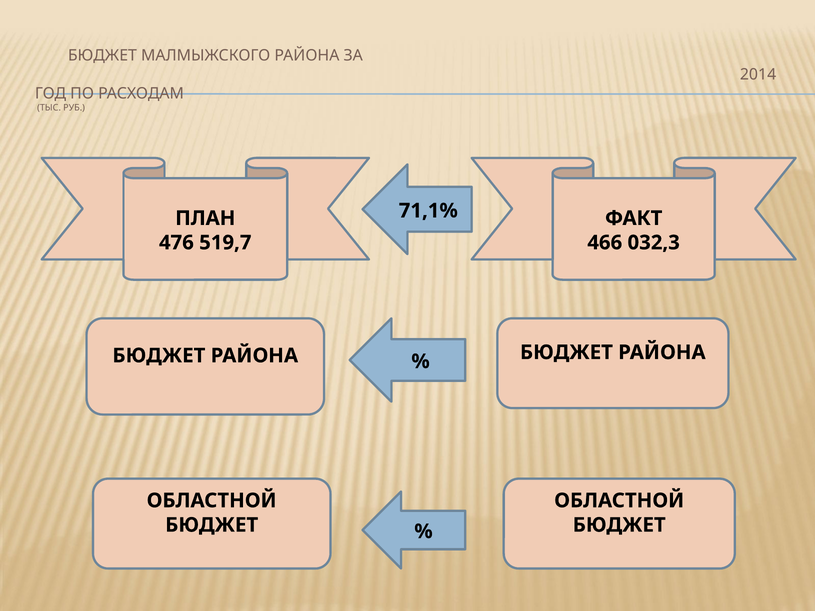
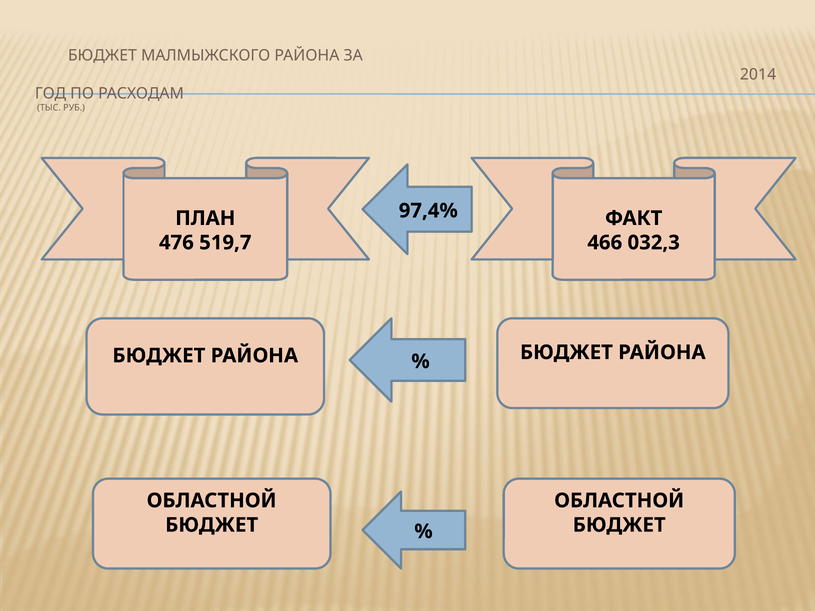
71,1%: 71,1% -> 97,4%
